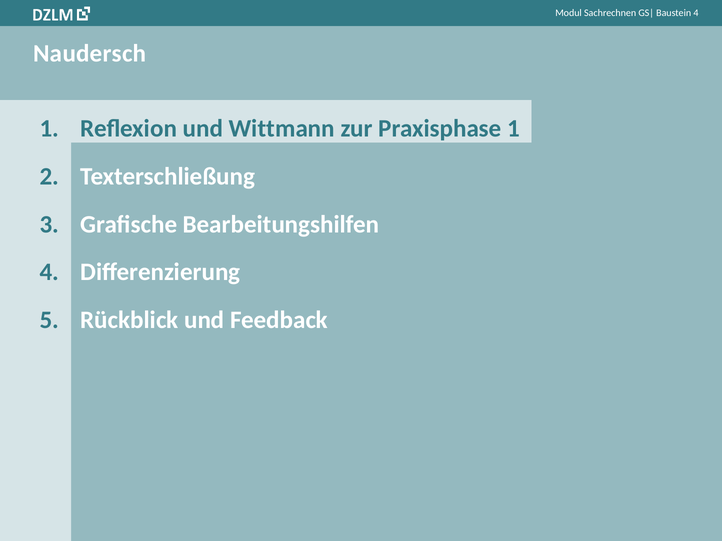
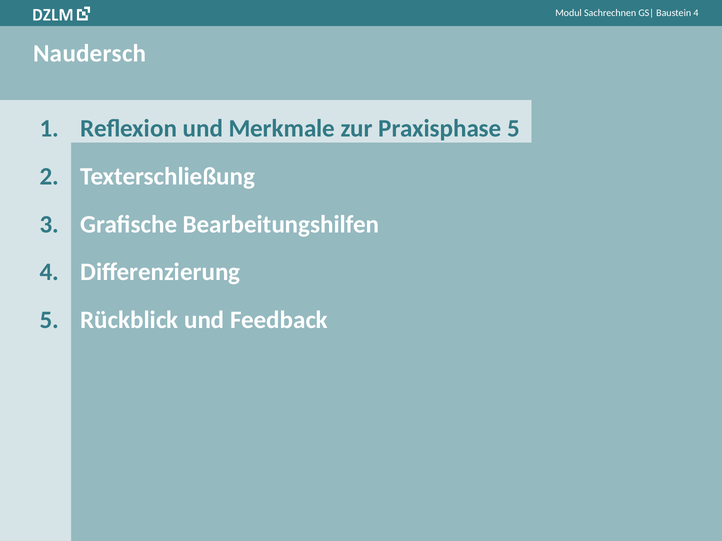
Wittmann: Wittmann -> Merkmale
Praxisphase 1: 1 -> 5
